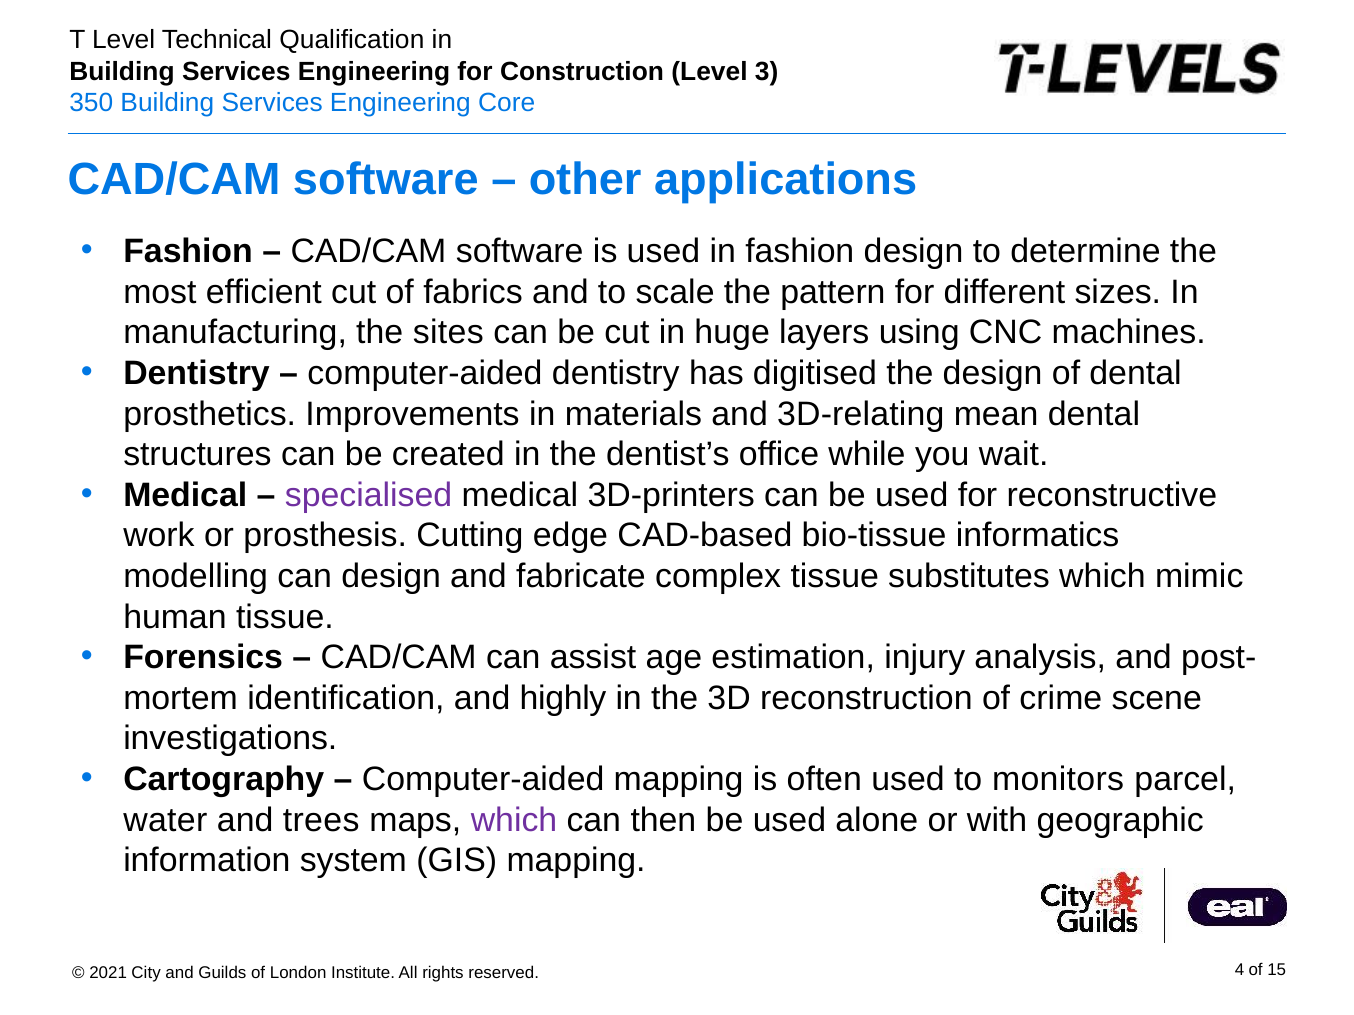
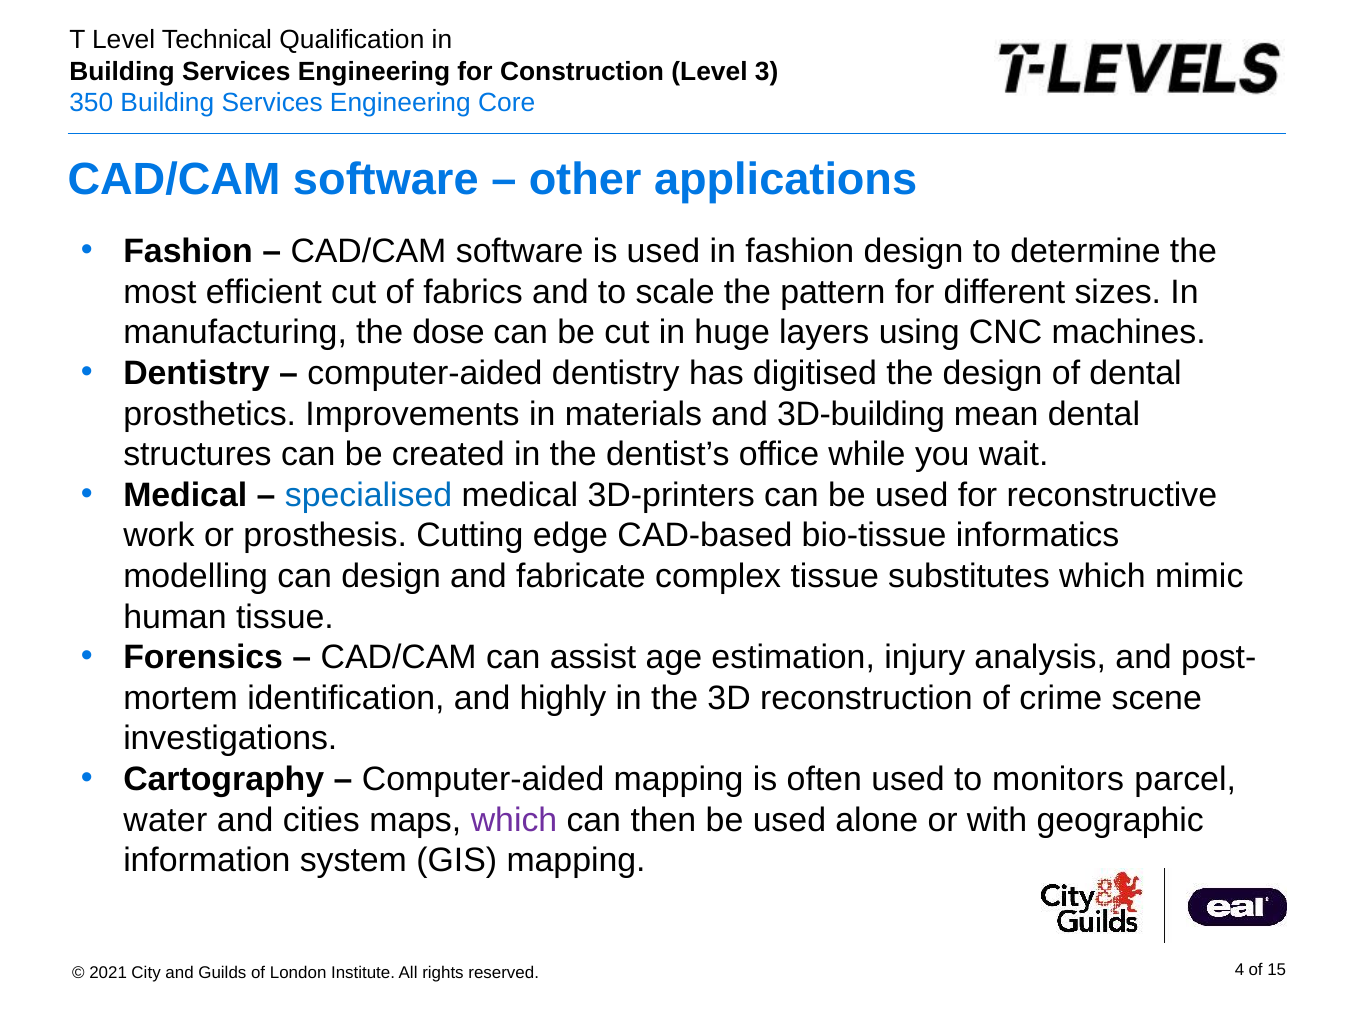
sites: sites -> dose
3D-relating: 3D-relating -> 3D-building
specialised colour: purple -> blue
trees: trees -> cities
